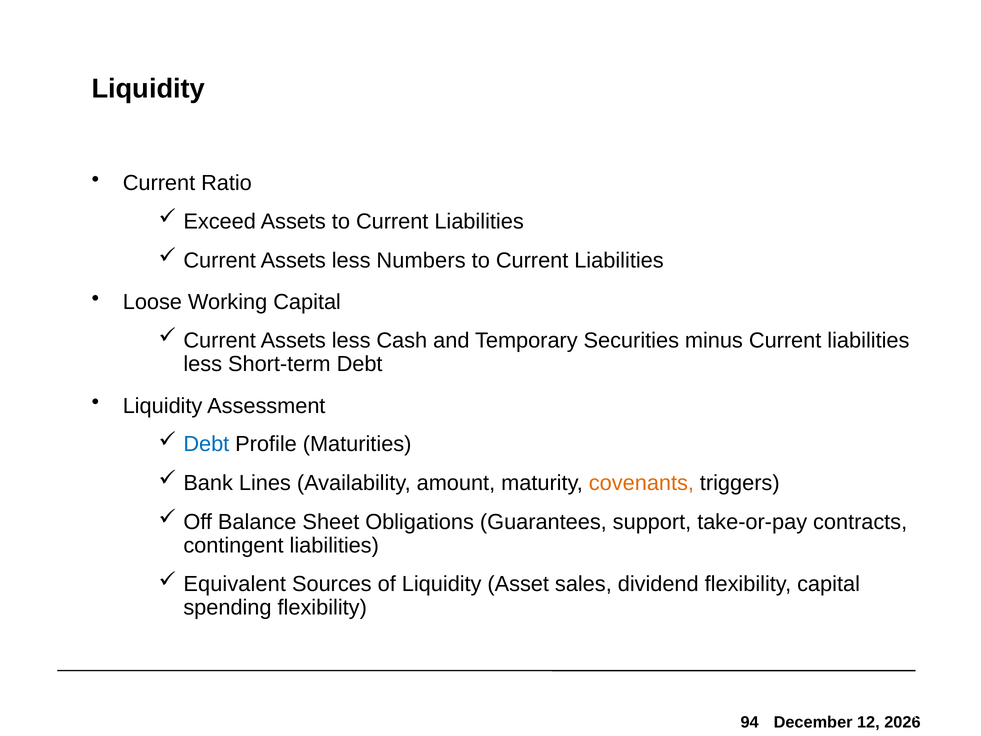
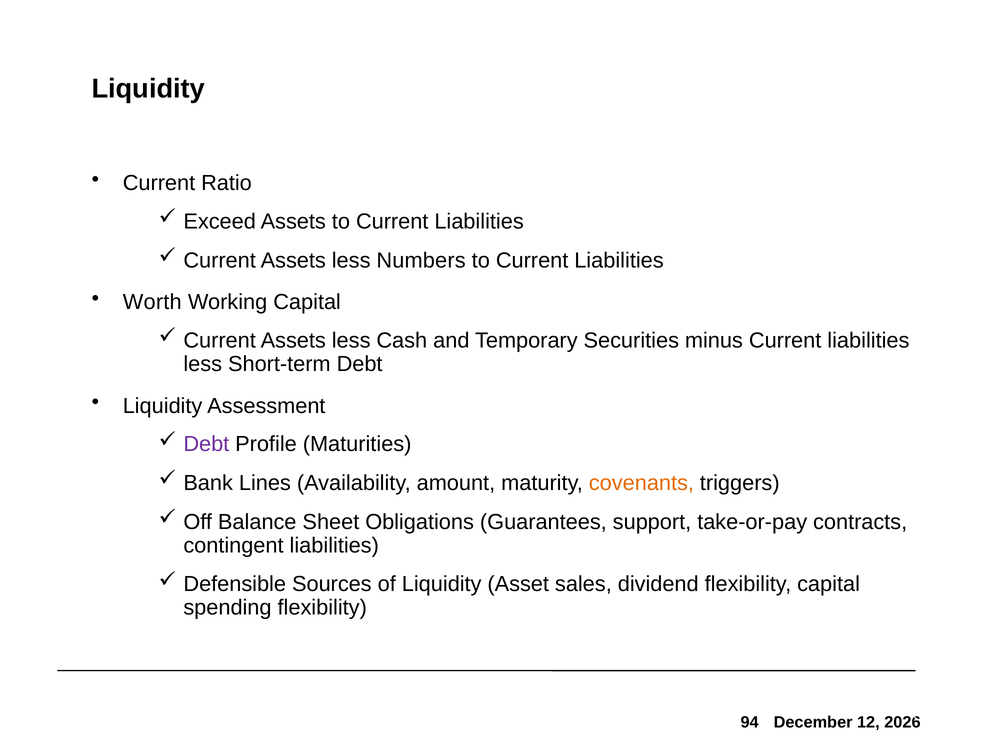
Loose: Loose -> Worth
Debt at (206, 444) colour: blue -> purple
Equivalent: Equivalent -> Defensible
